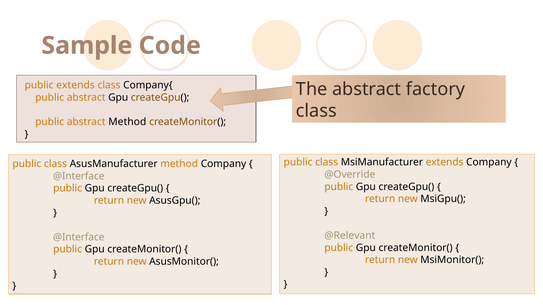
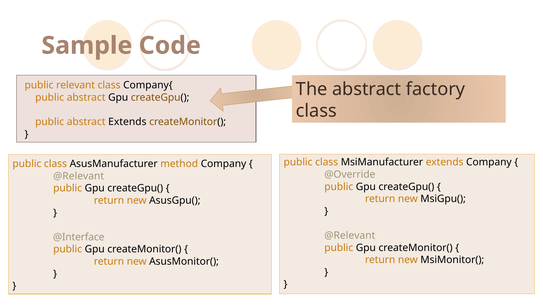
public extends: extends -> relevant
abstract Method: Method -> Extends
@Interface at (79, 176): @Interface -> @Relevant
